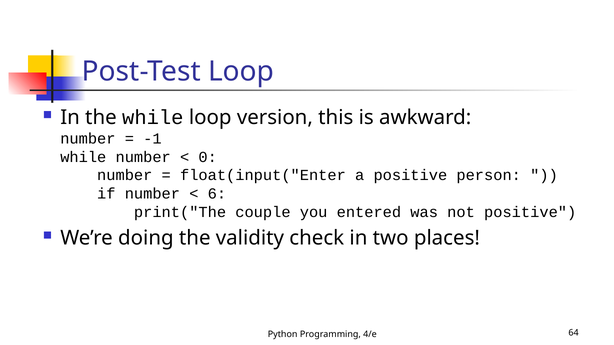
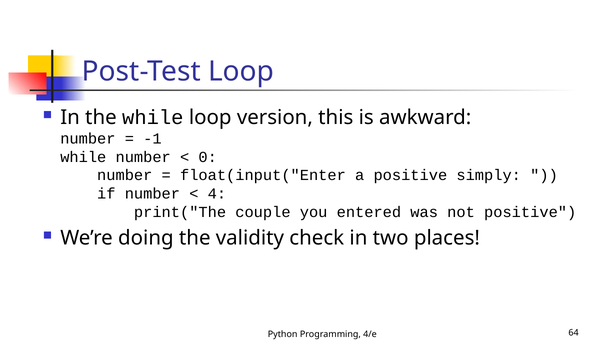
person: person -> simply
6: 6 -> 4
